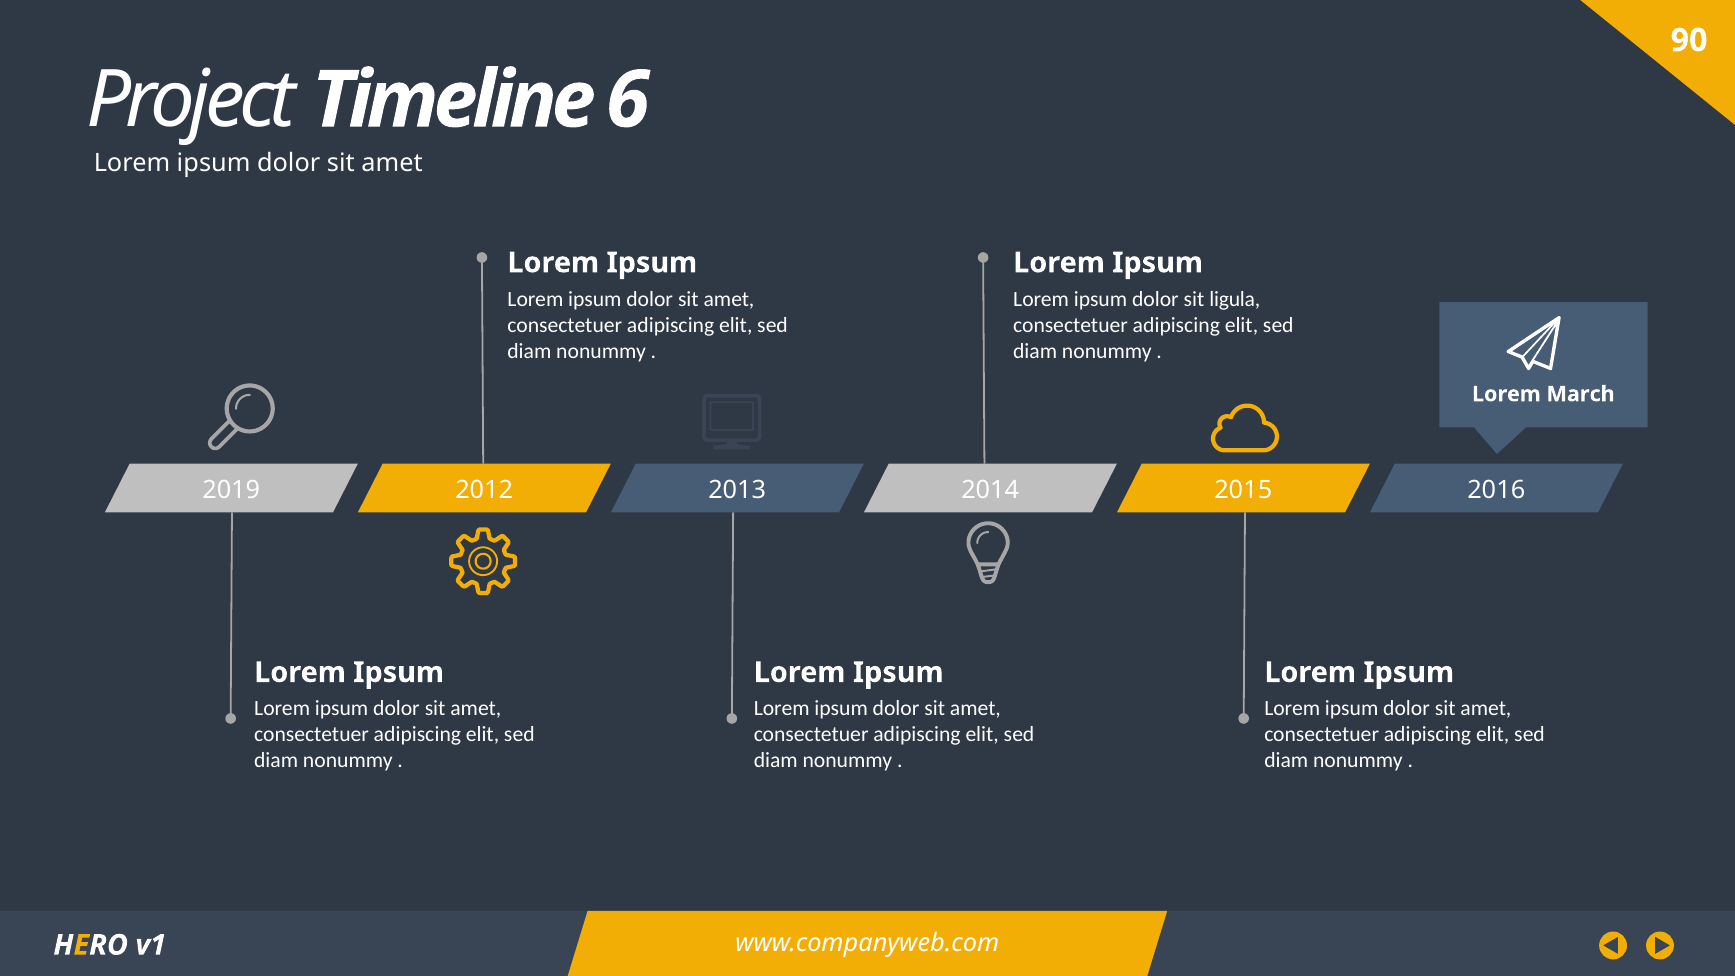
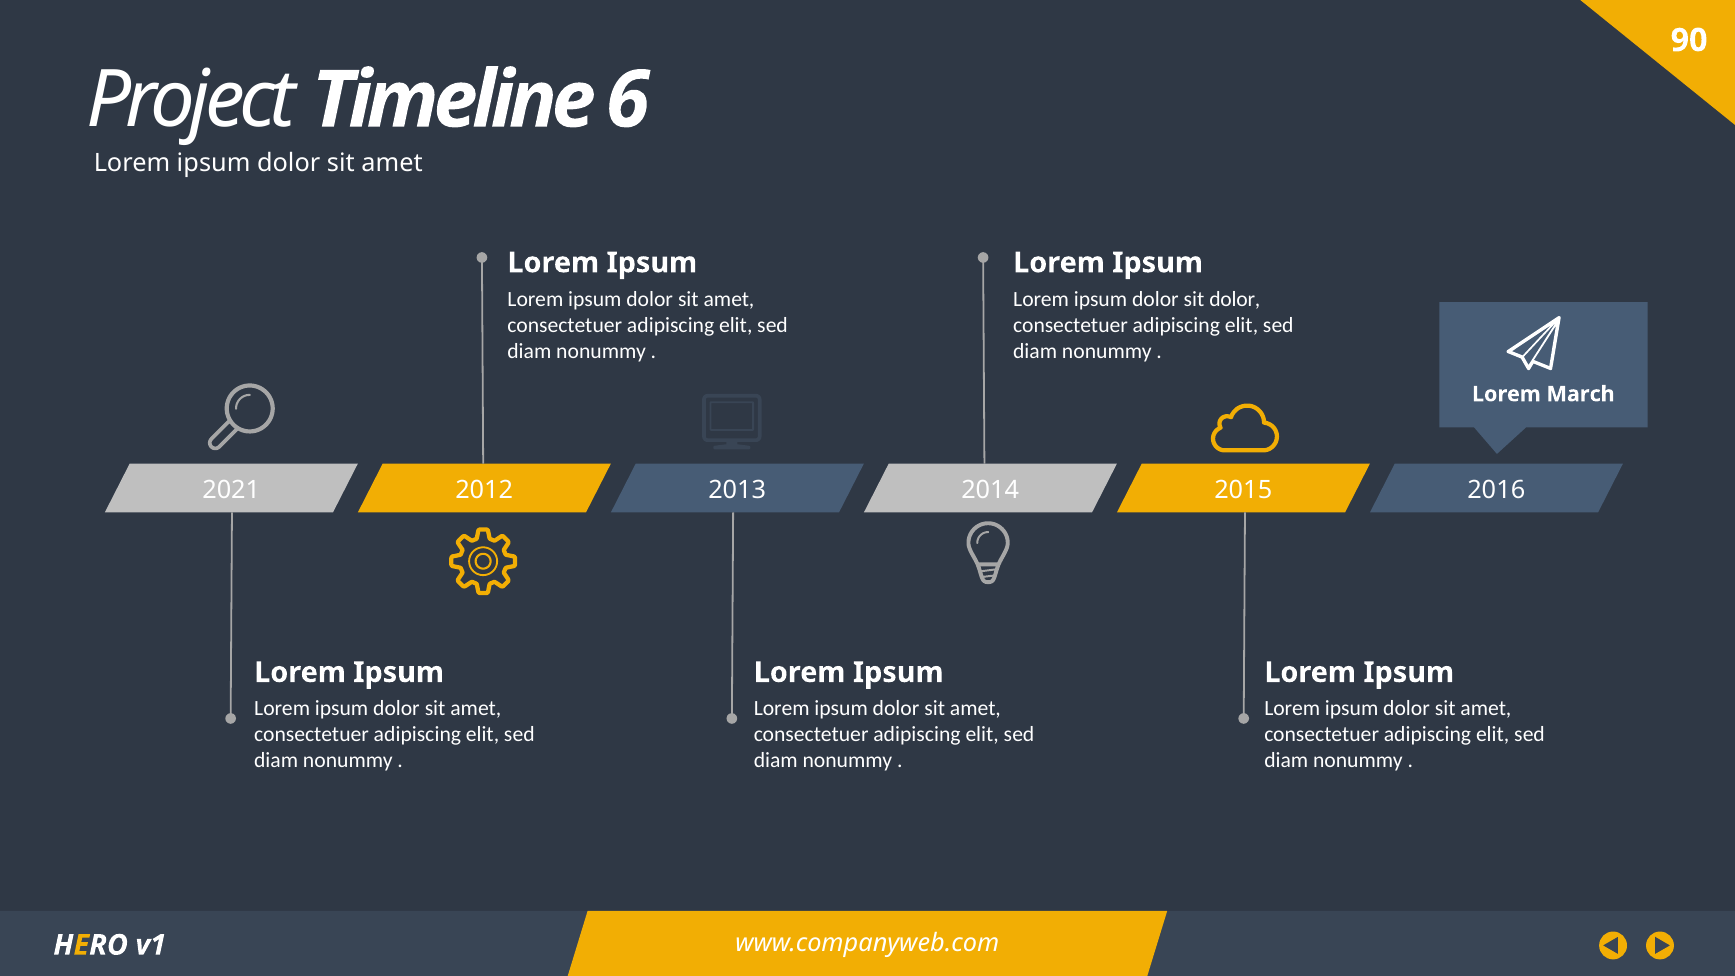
sit ligula: ligula -> dolor
2019: 2019 -> 2021
